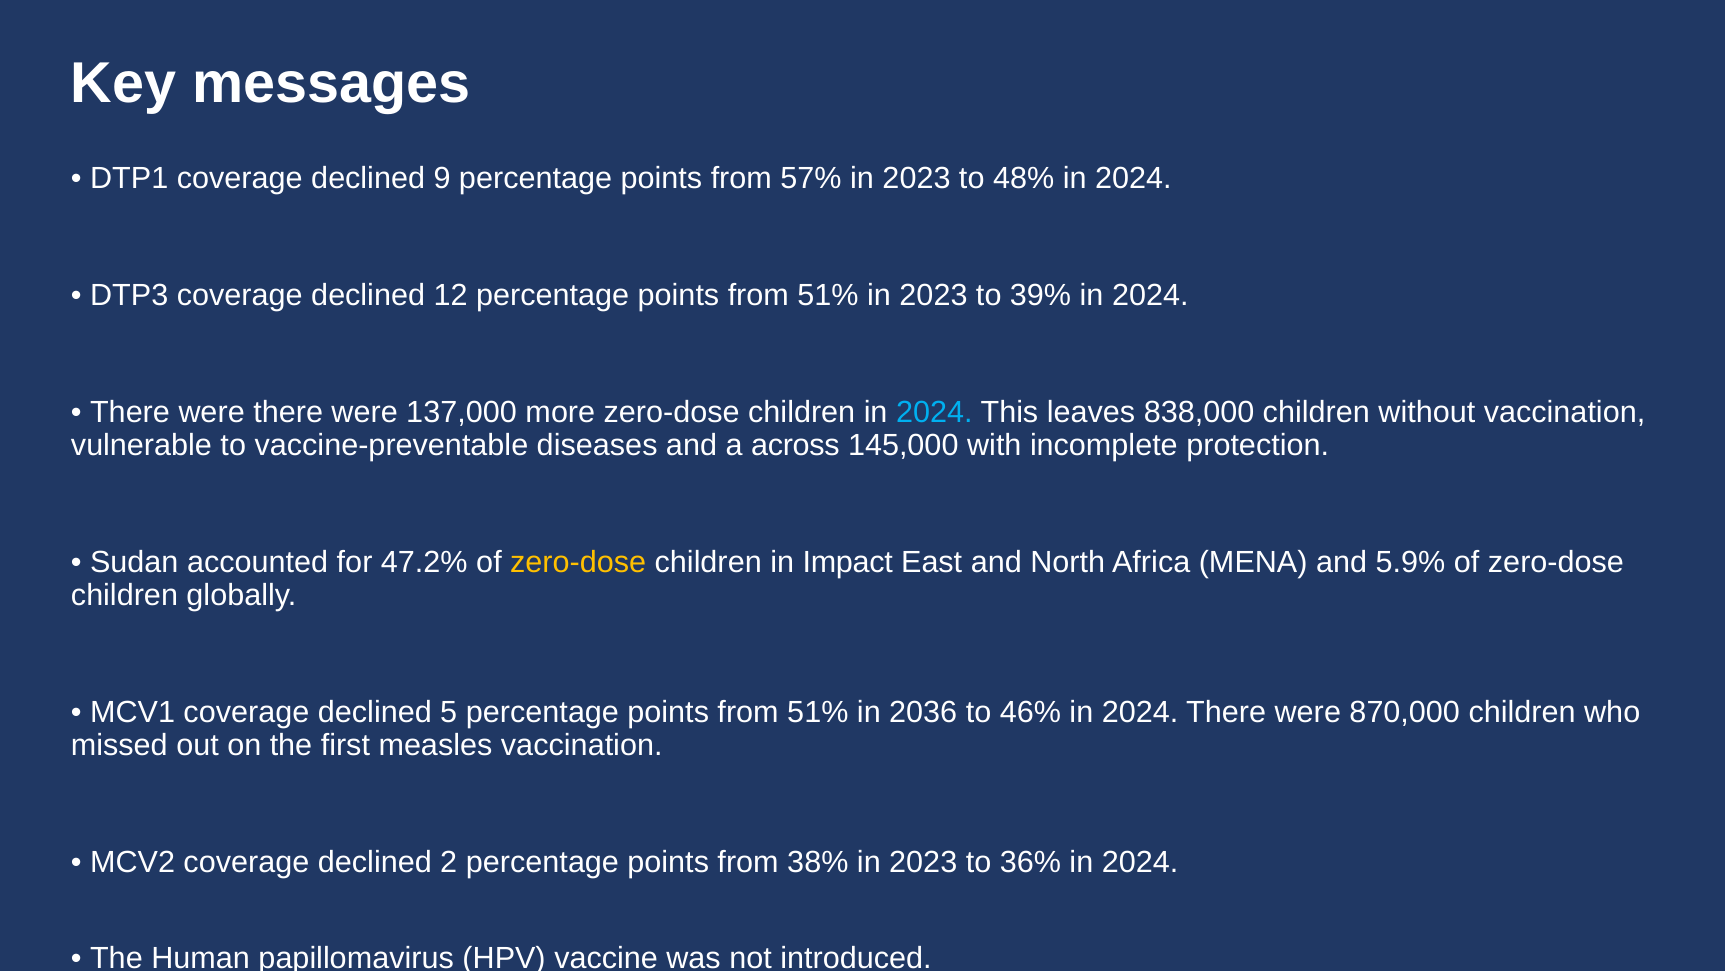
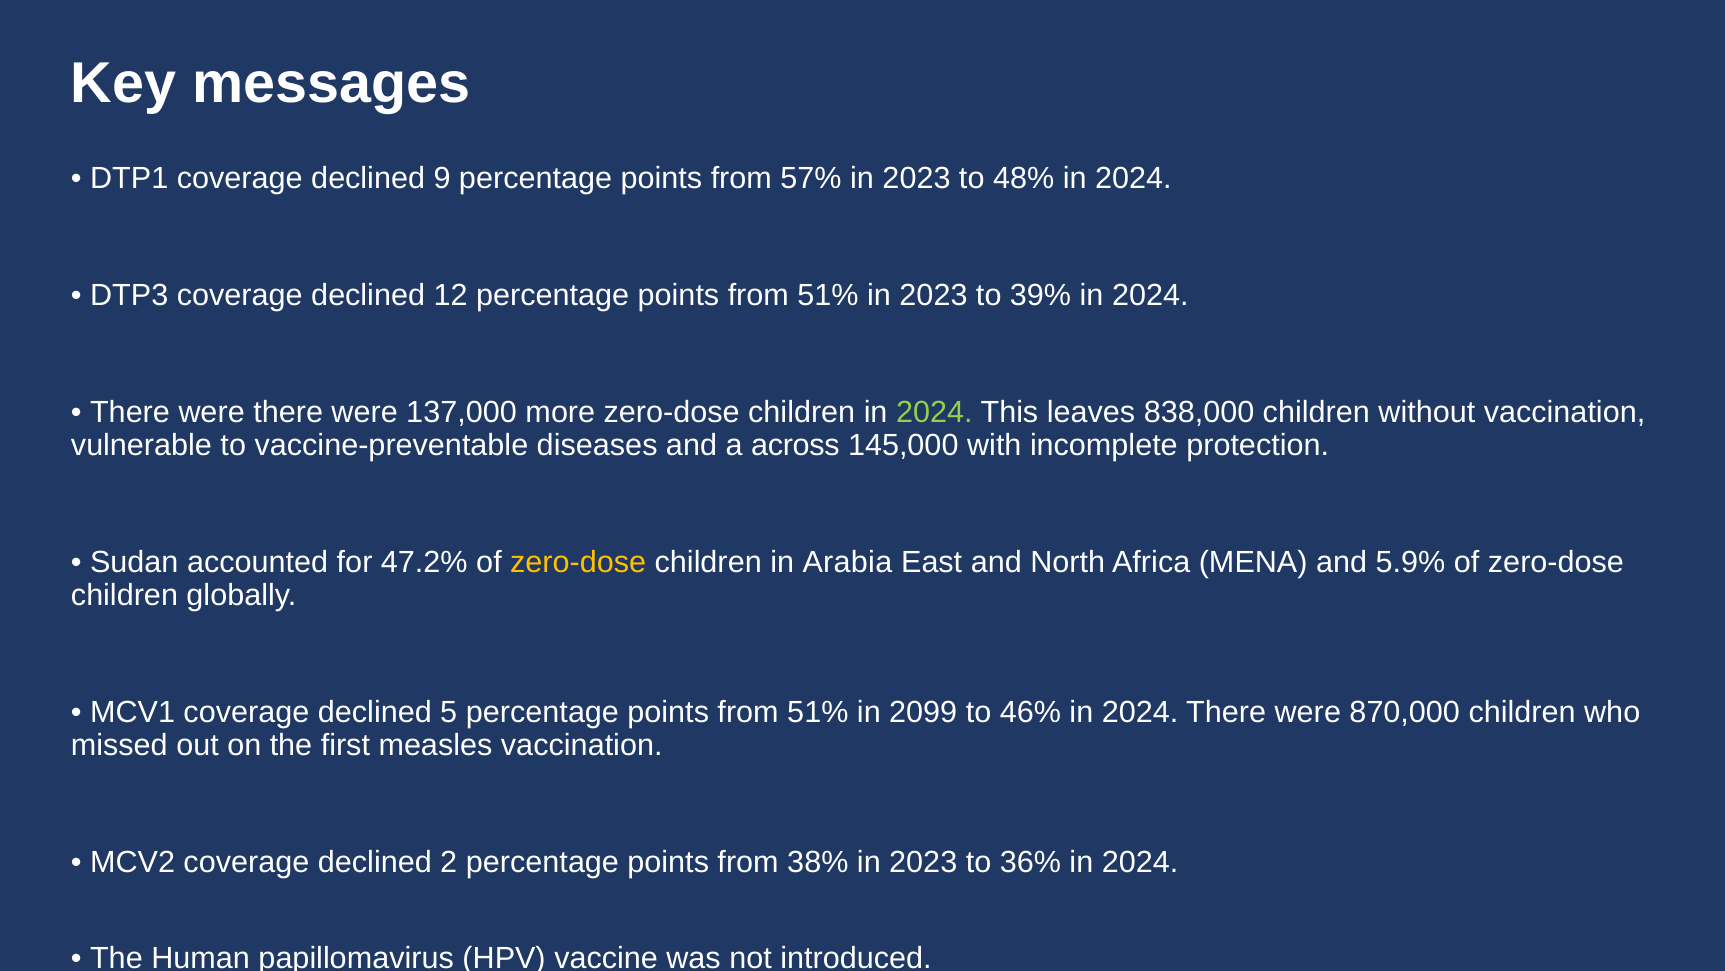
2024 at (934, 412) colour: light blue -> light green
Impact: Impact -> Arabia
2036: 2036 -> 2099
